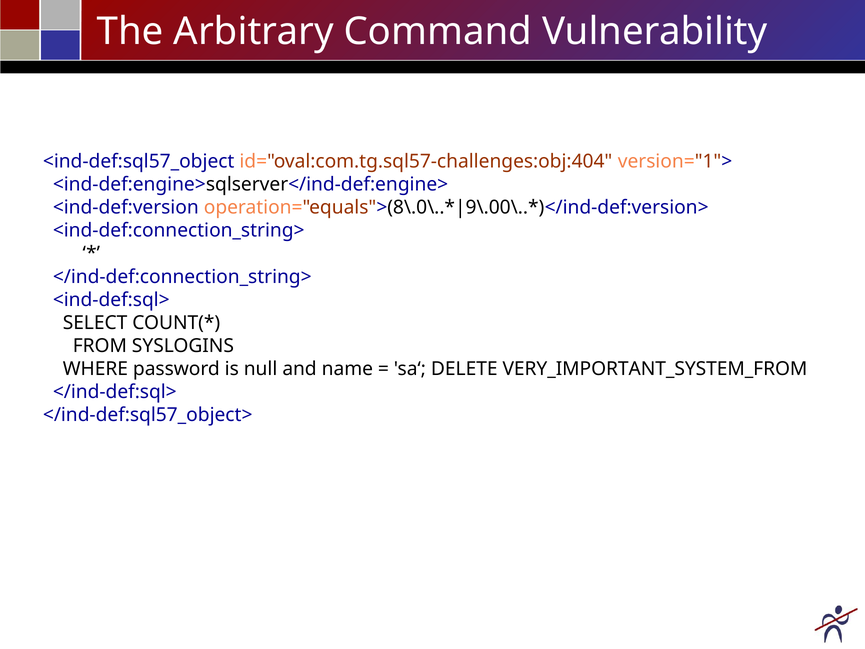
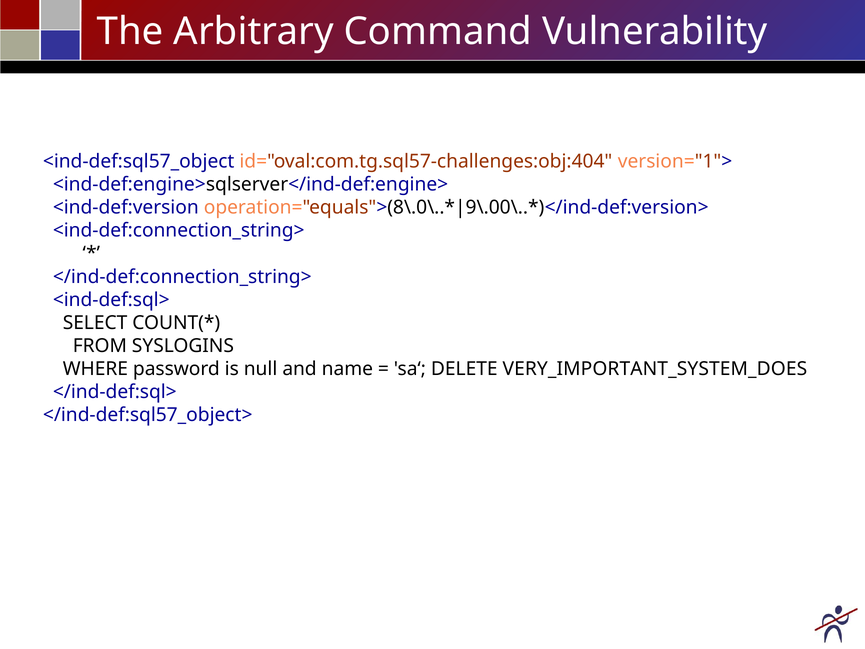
VERY_IMPORTANT_SYSTEM_FROM: VERY_IMPORTANT_SYSTEM_FROM -> VERY_IMPORTANT_SYSTEM_DOES
